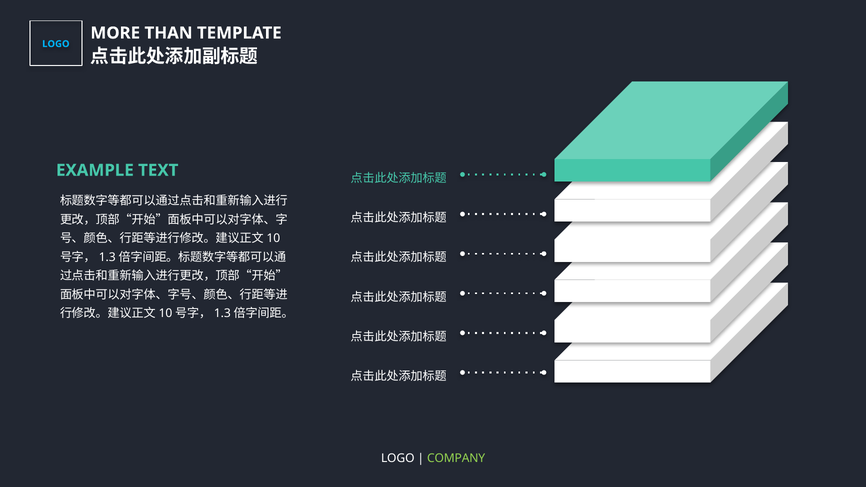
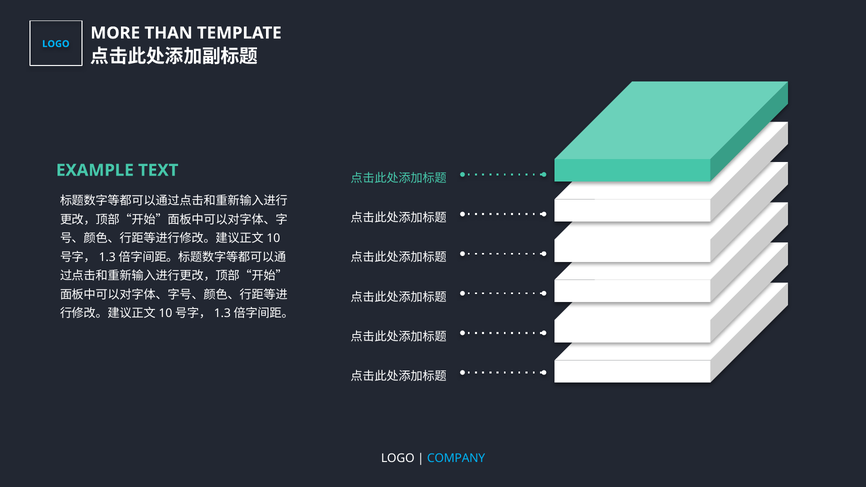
COMPANY colour: light green -> light blue
